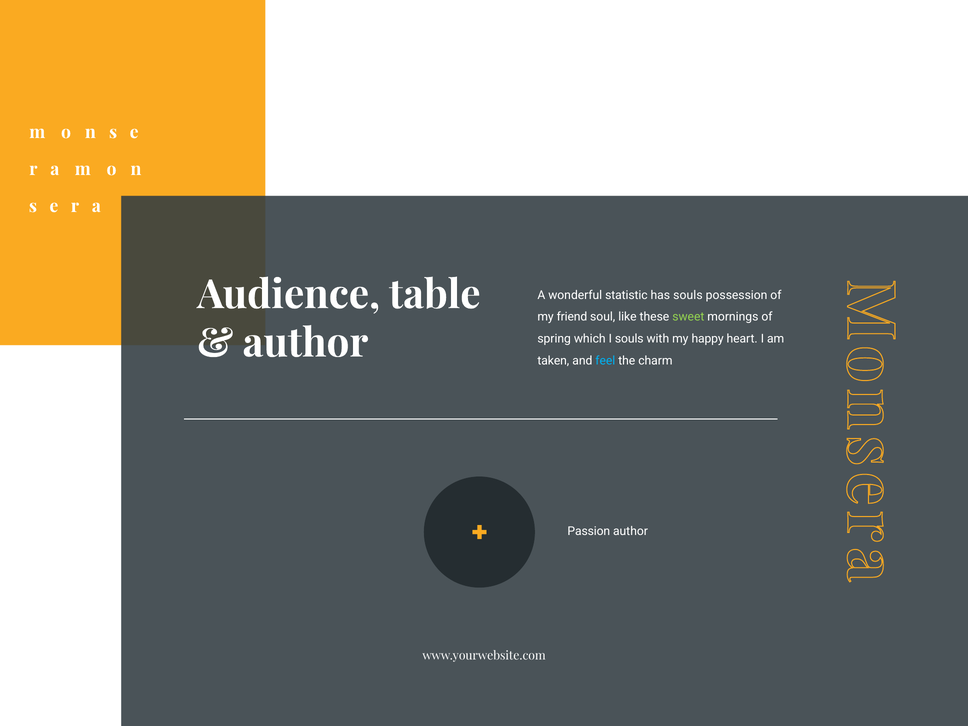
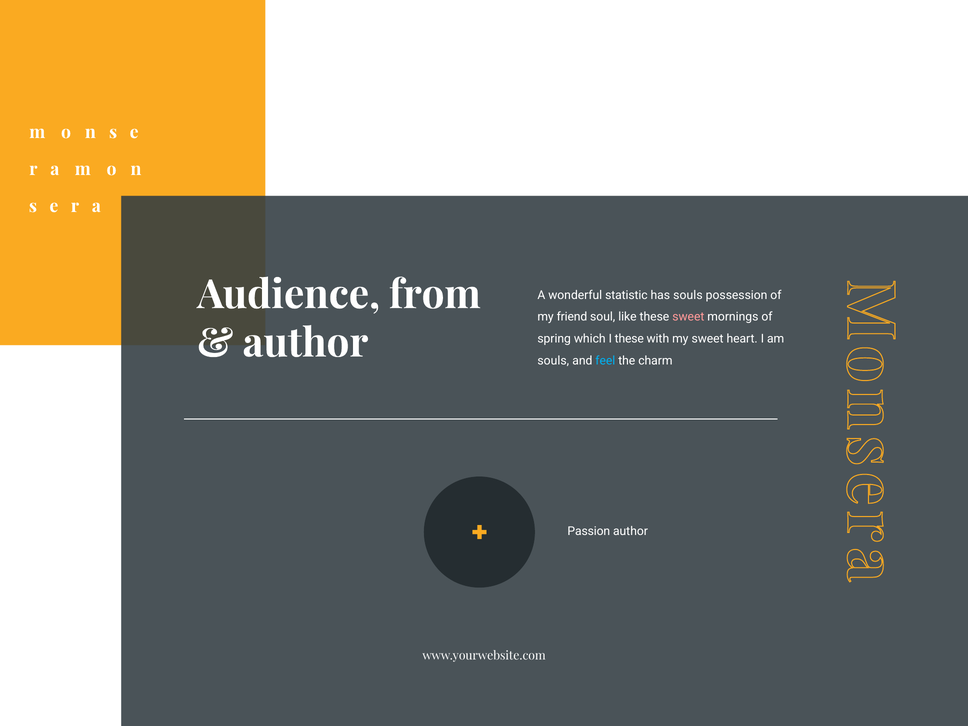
table: table -> from
sweet at (688, 317) colour: light green -> pink
I souls: souls -> these
my happy: happy -> sweet
taken at (553, 361): taken -> souls
